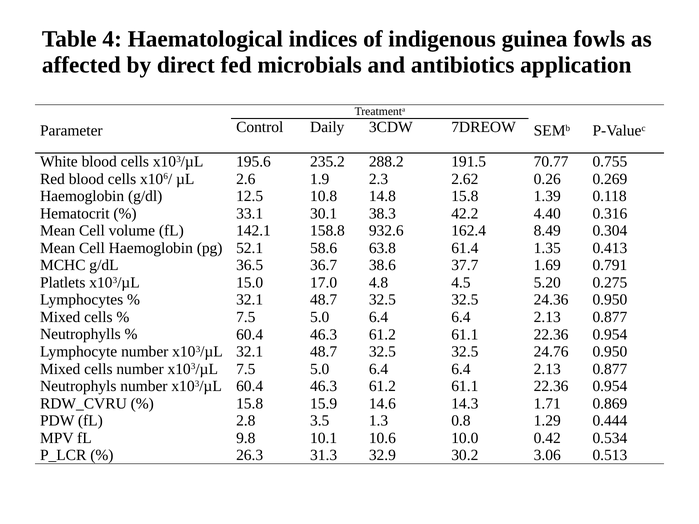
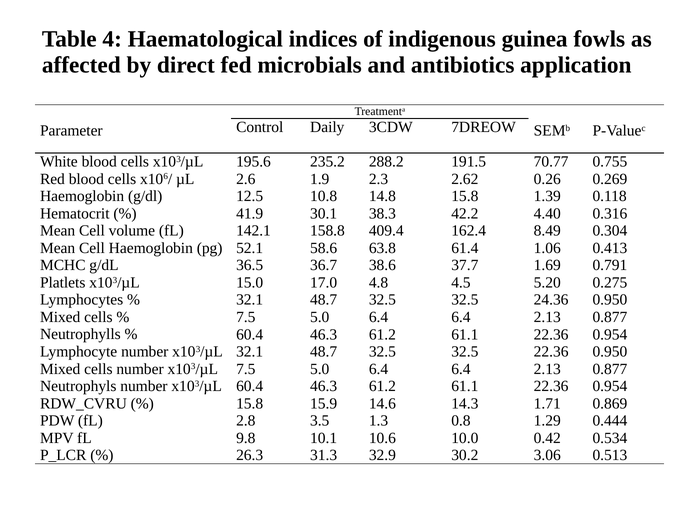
33.1: 33.1 -> 41.9
932.6: 932.6 -> 409.4
1.35: 1.35 -> 1.06
32.5 24.76: 24.76 -> 22.36
